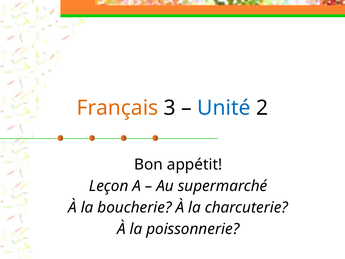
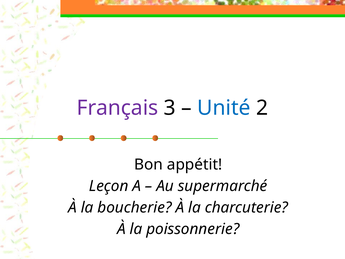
Français colour: orange -> purple
